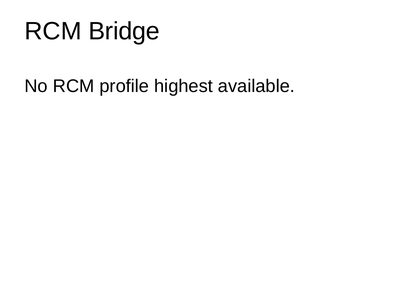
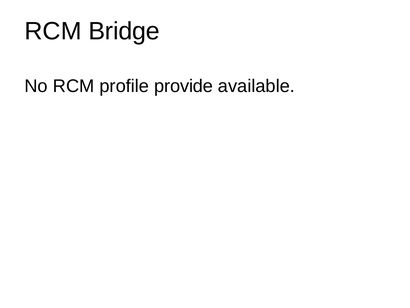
highest: highest -> provide
